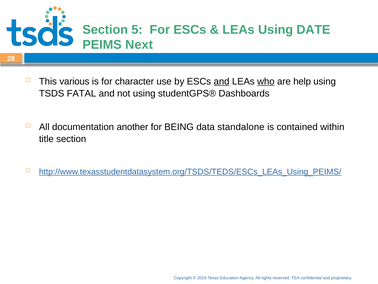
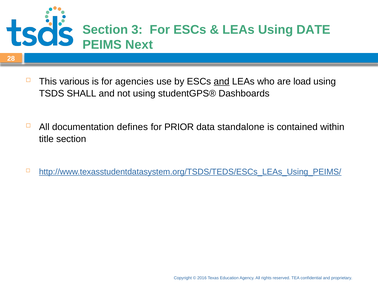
5: 5 -> 3
character: character -> agencies
who underline: present -> none
help: help -> load
FATAL: FATAL -> SHALL
another: another -> defines
BEING: BEING -> PRIOR
